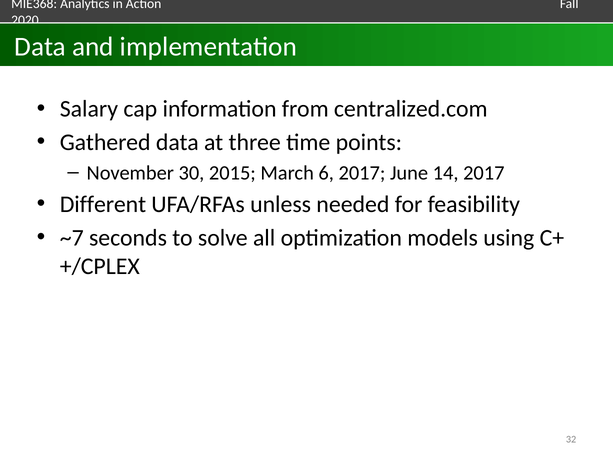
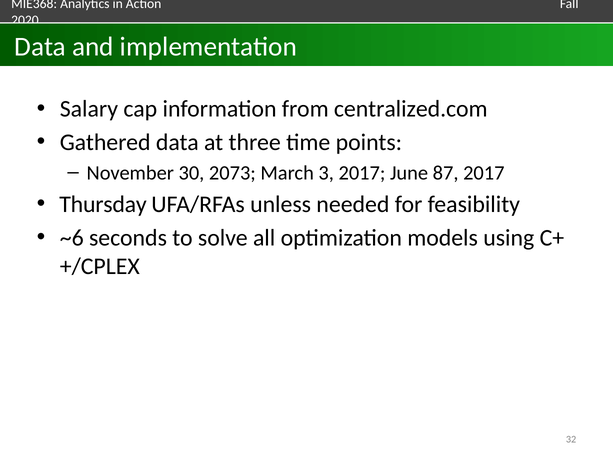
2015: 2015 -> 2073
6: 6 -> 3
14: 14 -> 87
Different: Different -> Thursday
~7: ~7 -> ~6
